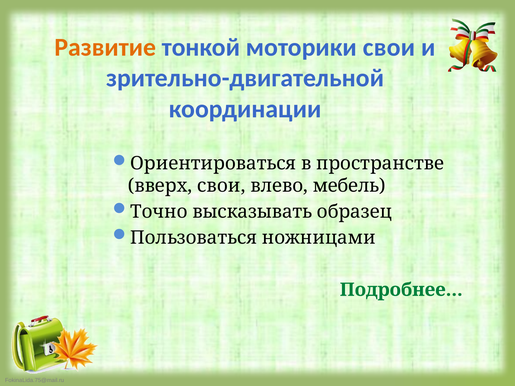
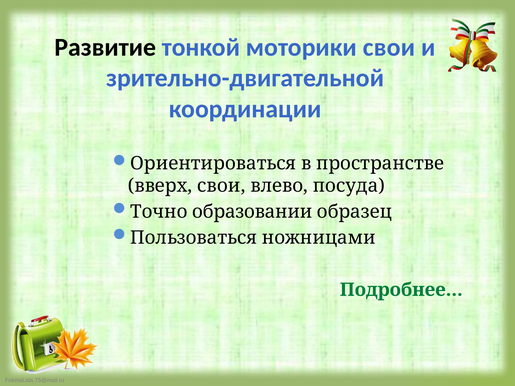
Развитие colour: orange -> black
мебель: мебель -> посуда
высказывать: высказывать -> образовании
